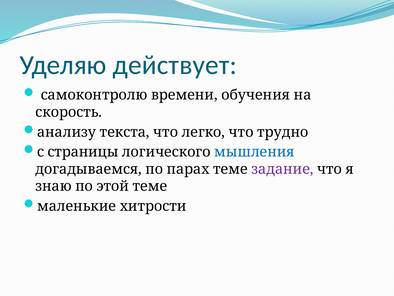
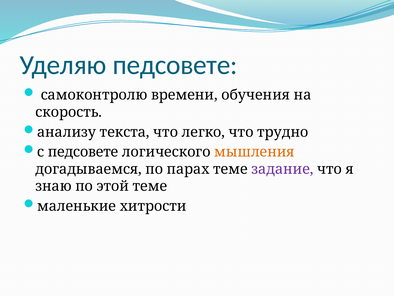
Уделяю действует: действует -> педсовете
с страницы: страницы -> педсовете
мышления colour: blue -> orange
